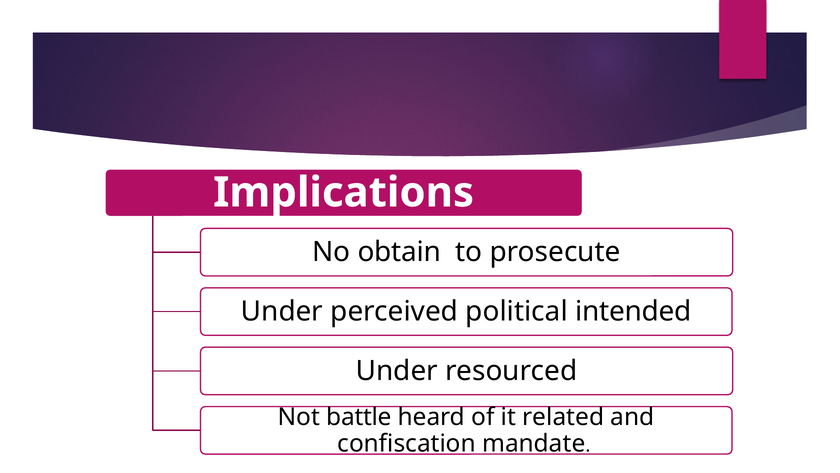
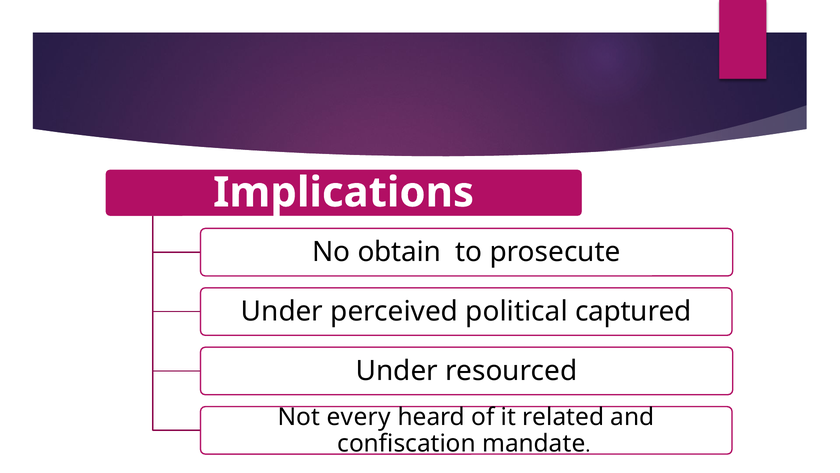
intended: intended -> captured
battle: battle -> every
